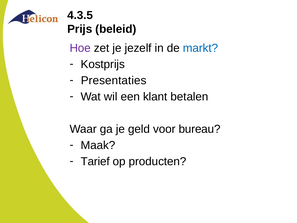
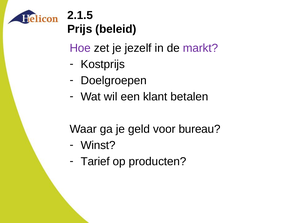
4.3.5: 4.3.5 -> 2.1.5
markt colour: blue -> purple
Presentaties: Presentaties -> Doelgroepen
Maak: Maak -> Winst
